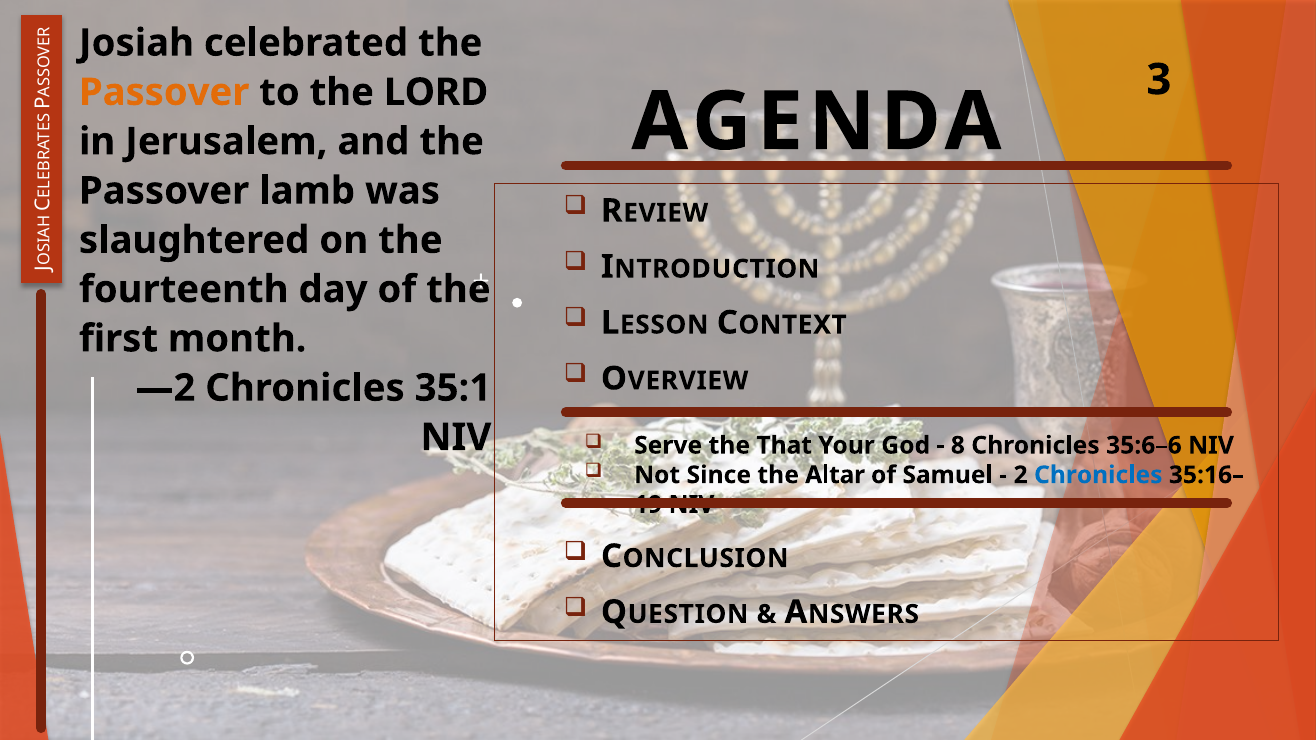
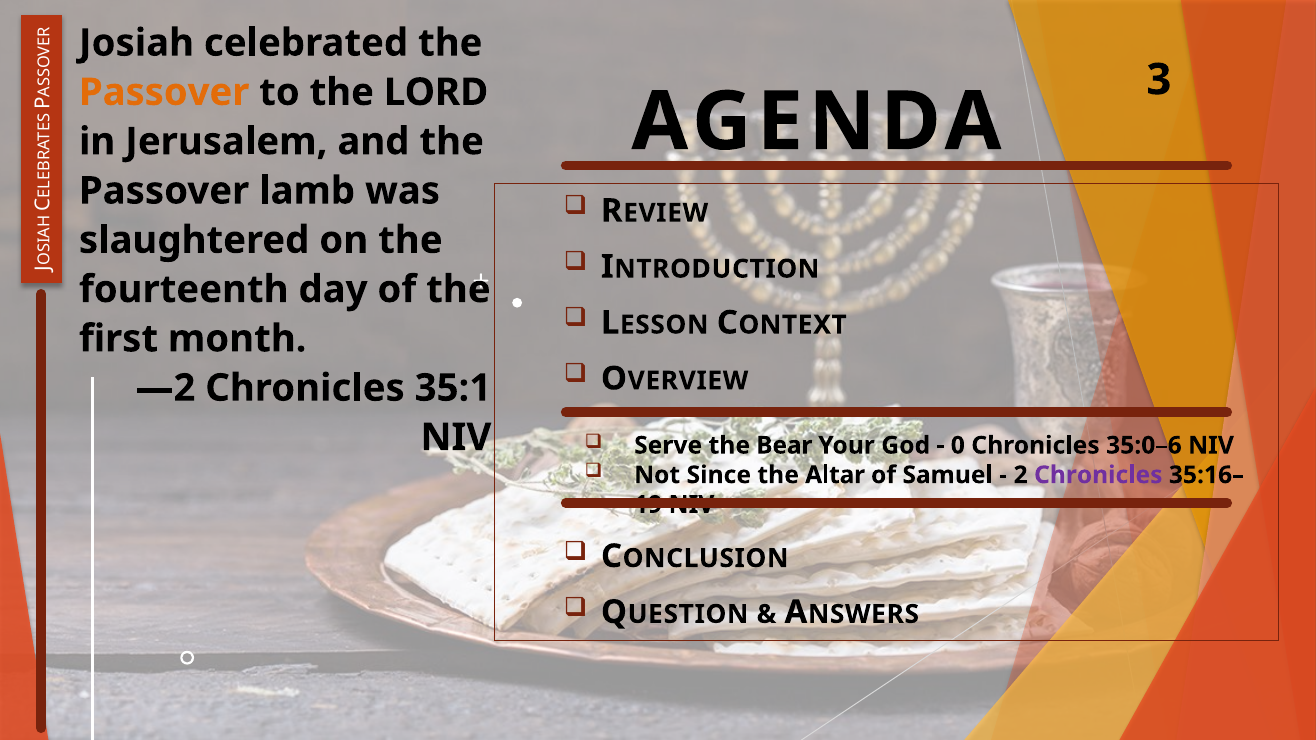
That: That -> Bear
8: 8 -> 0
35:6–6: 35:6–6 -> 35:0–6
Chronicles at (1098, 475) colour: blue -> purple
